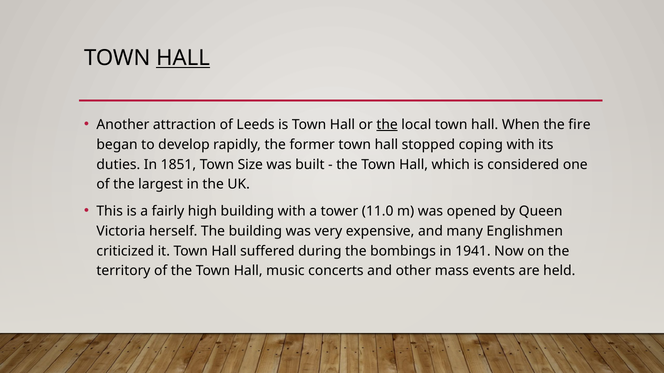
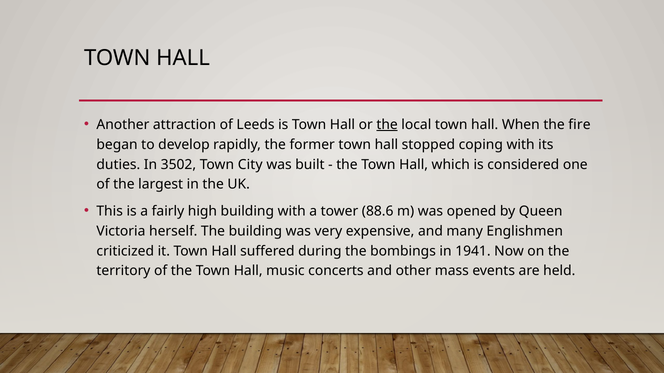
HALL at (183, 58) underline: present -> none
1851: 1851 -> 3502
Size: Size -> City
11.0: 11.0 -> 88.6
